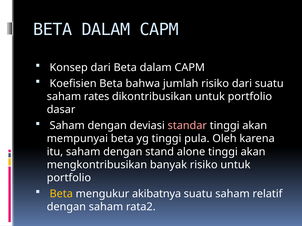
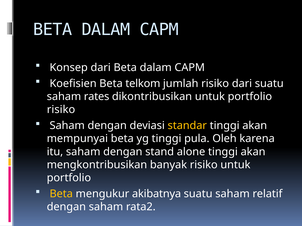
bahwa: bahwa -> telkom
dasar at (61, 110): dasar -> risiko
standar colour: pink -> yellow
